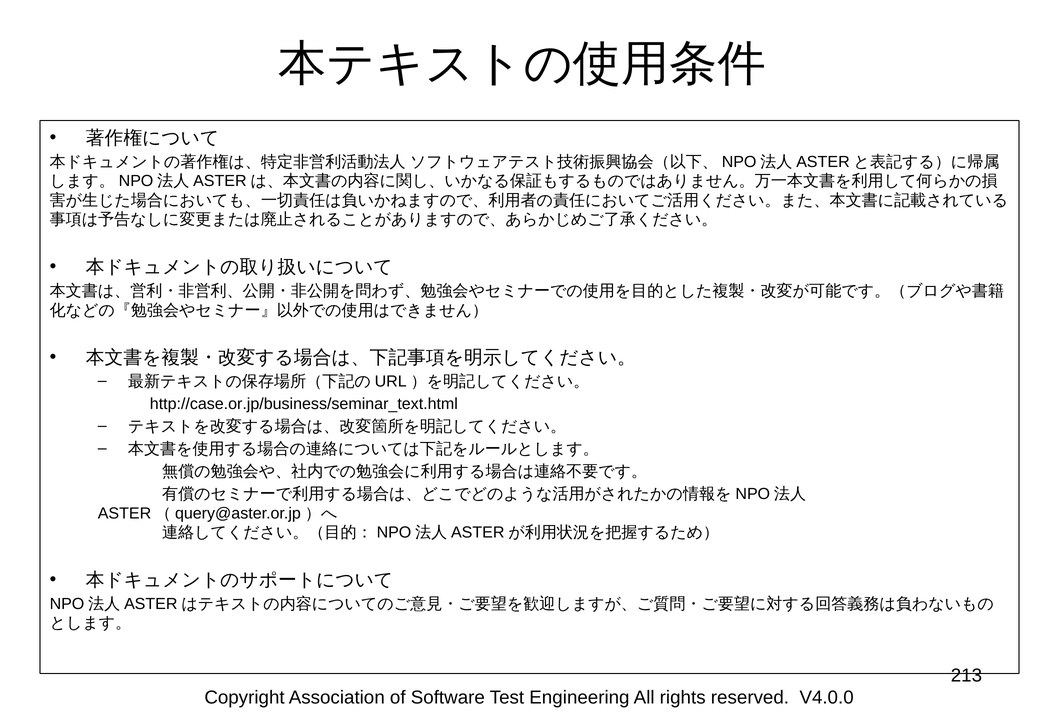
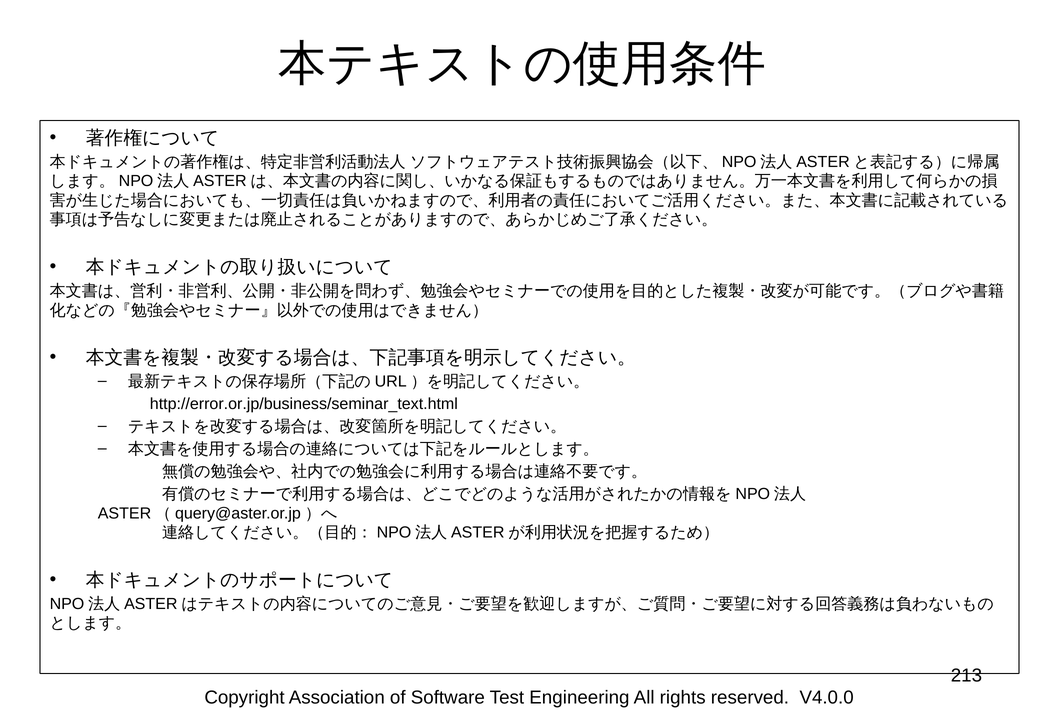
http://case.or.jp/business/seminar_text.html: http://case.or.jp/business/seminar_text.html -> http://error.or.jp/business/seminar_text.html
